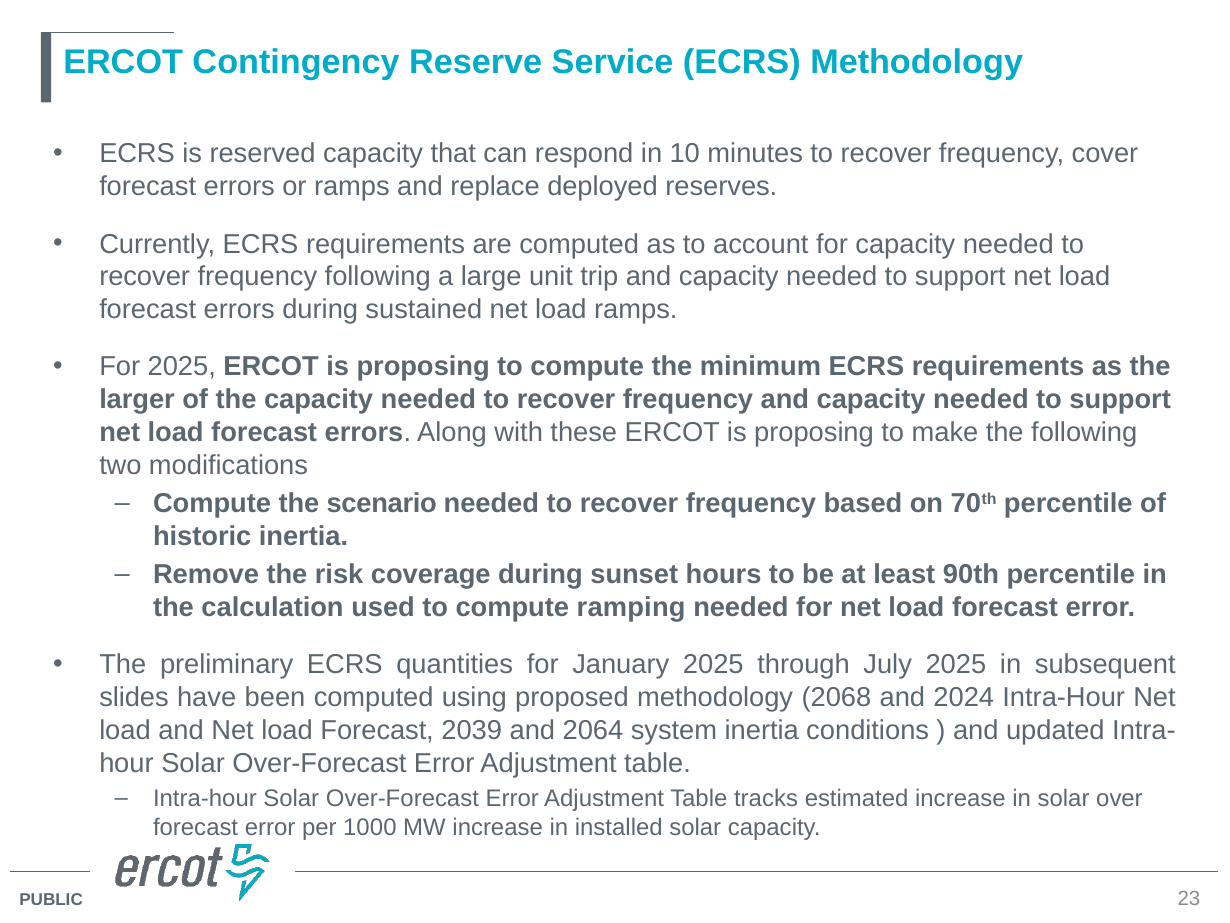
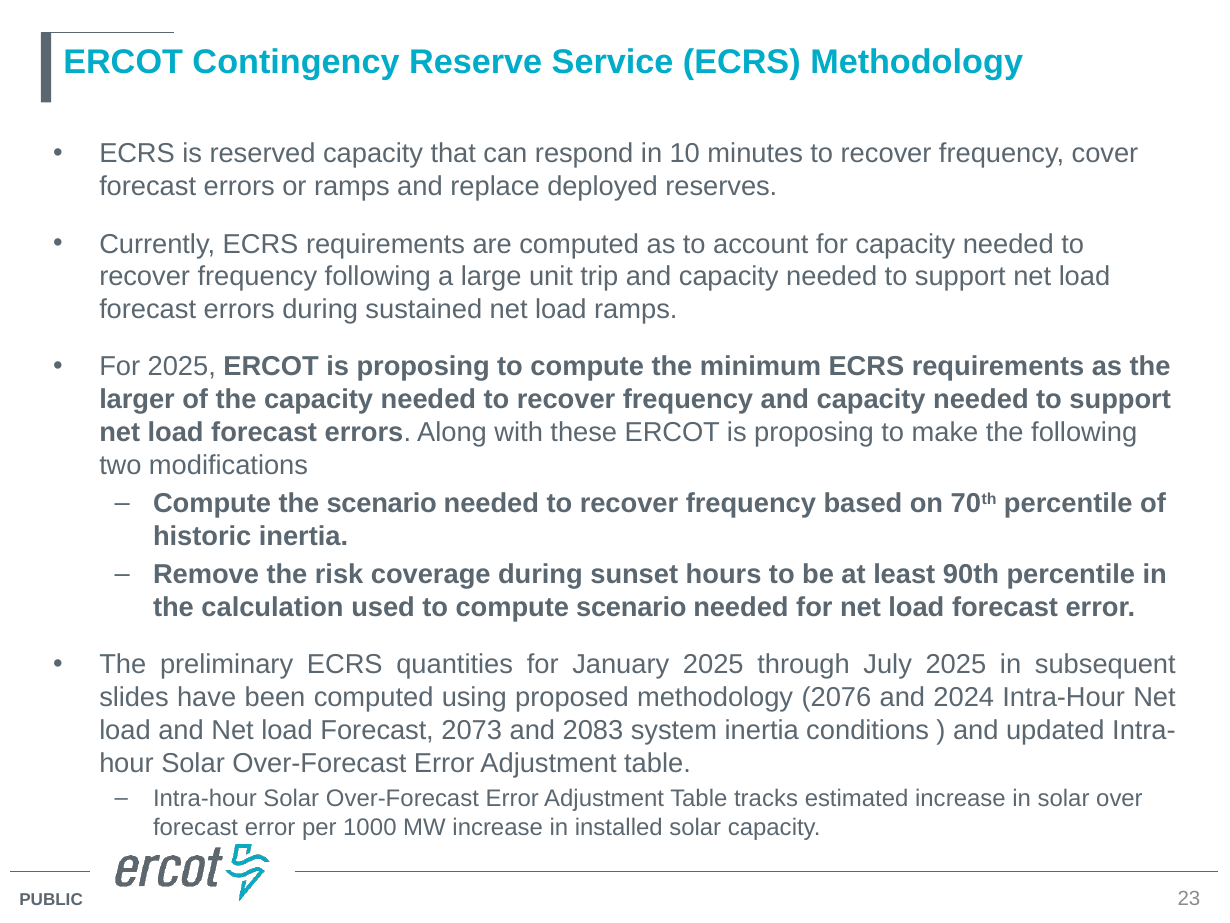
compute ramping: ramping -> scenario
2068: 2068 -> 2076
2039: 2039 -> 2073
2064: 2064 -> 2083
